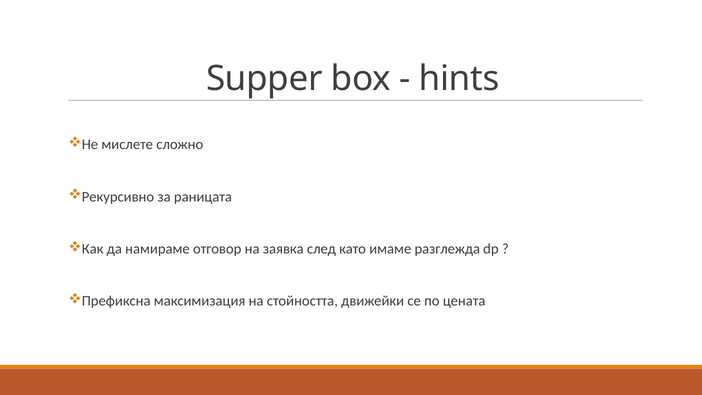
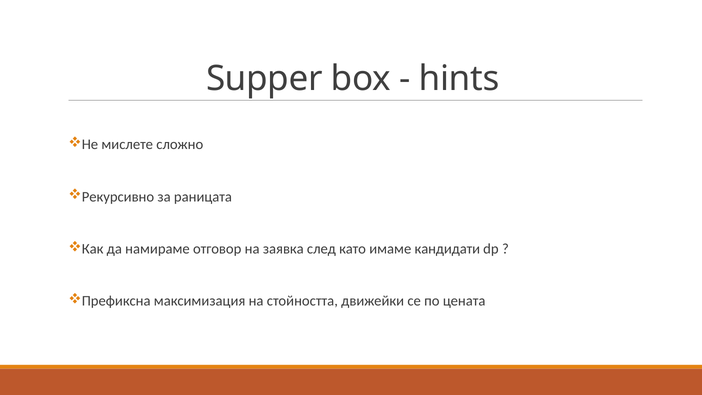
разглежда: разглежда -> кандидати
